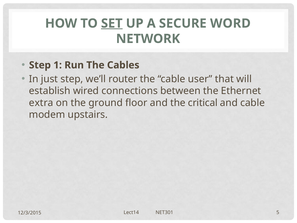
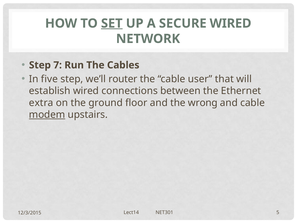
SECURE WORD: WORD -> WIRED
1: 1 -> 7
just: just -> five
critical: critical -> wrong
modem underline: none -> present
